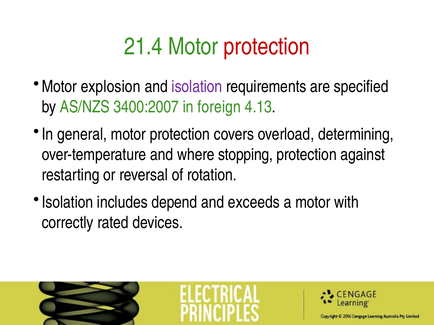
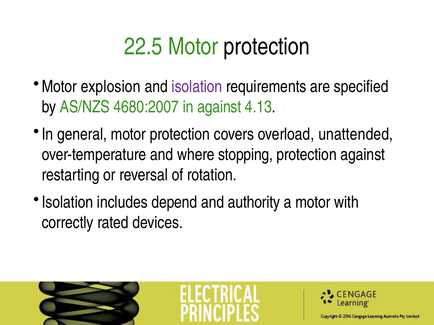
21.4: 21.4 -> 22.5
protection at (267, 47) colour: red -> black
3400:2007: 3400:2007 -> 4680:2007
in foreign: foreign -> against
determining: determining -> unattended
exceeds: exceeds -> authority
